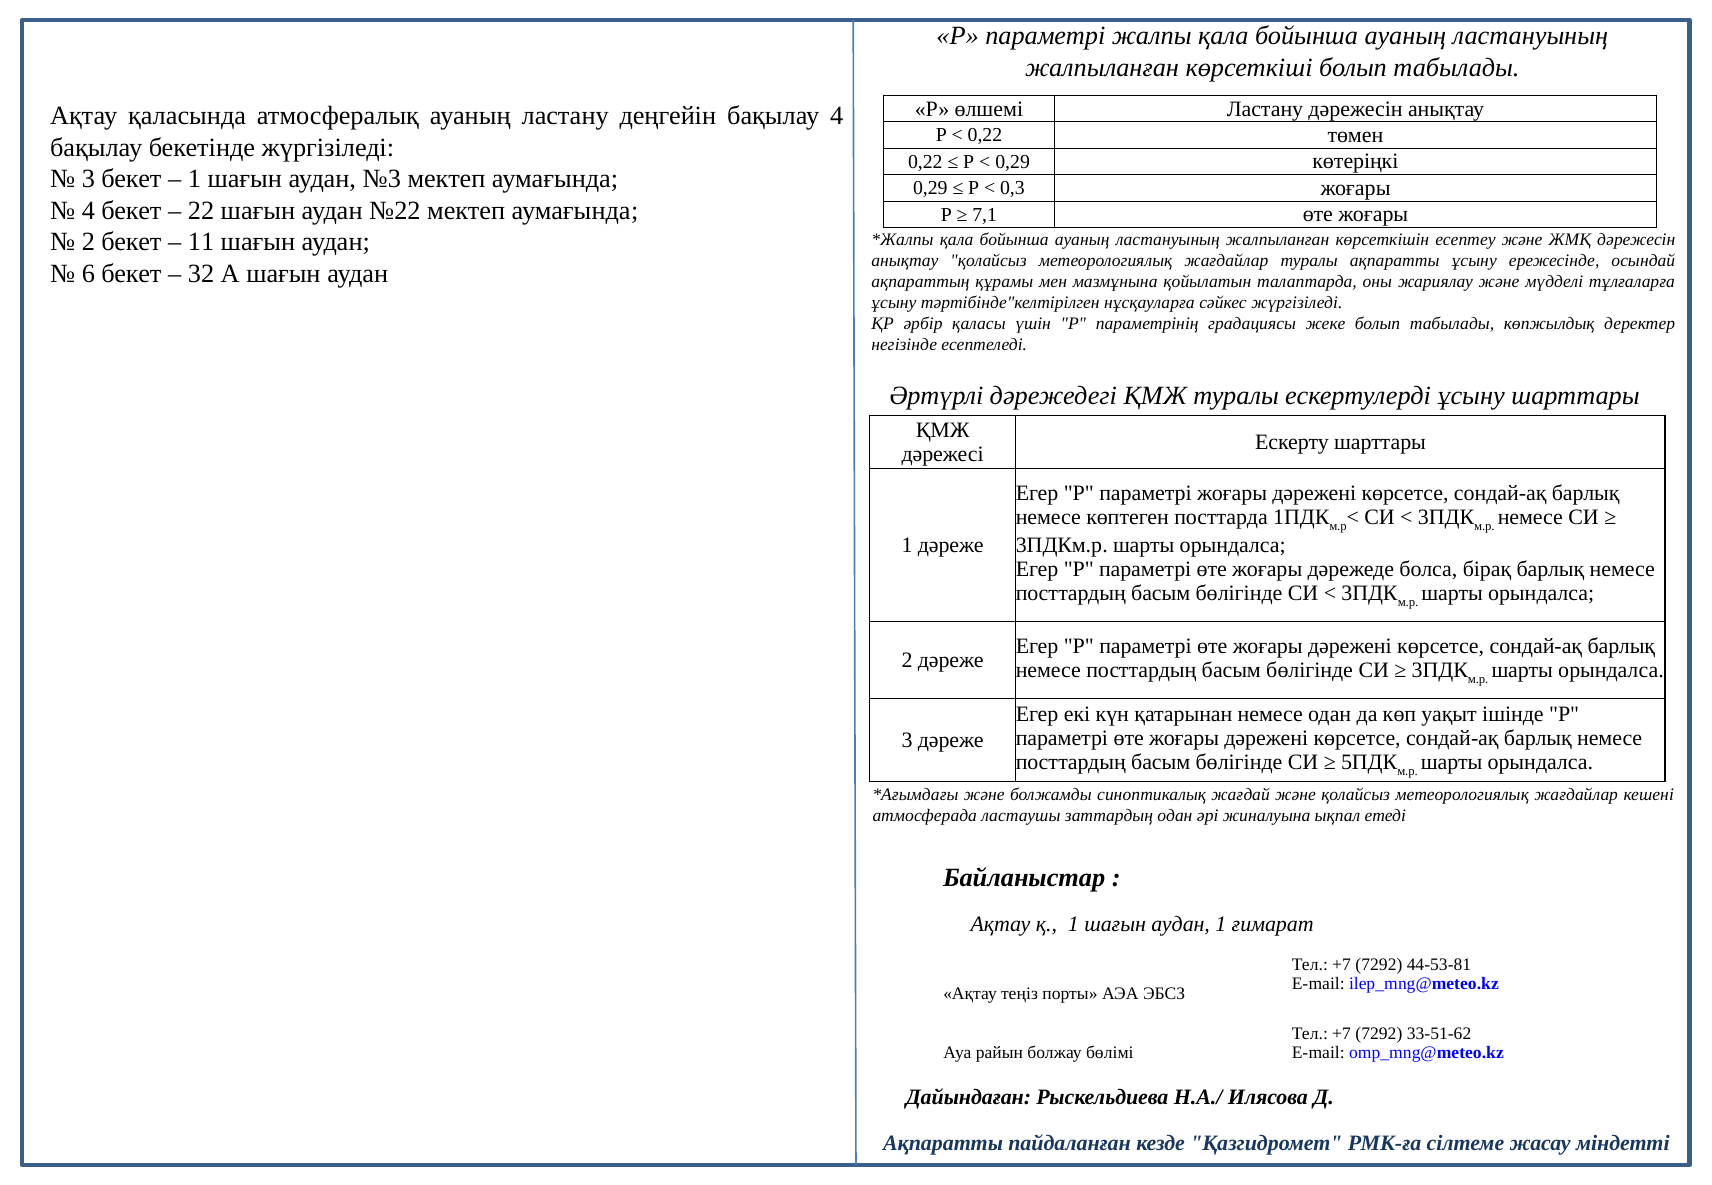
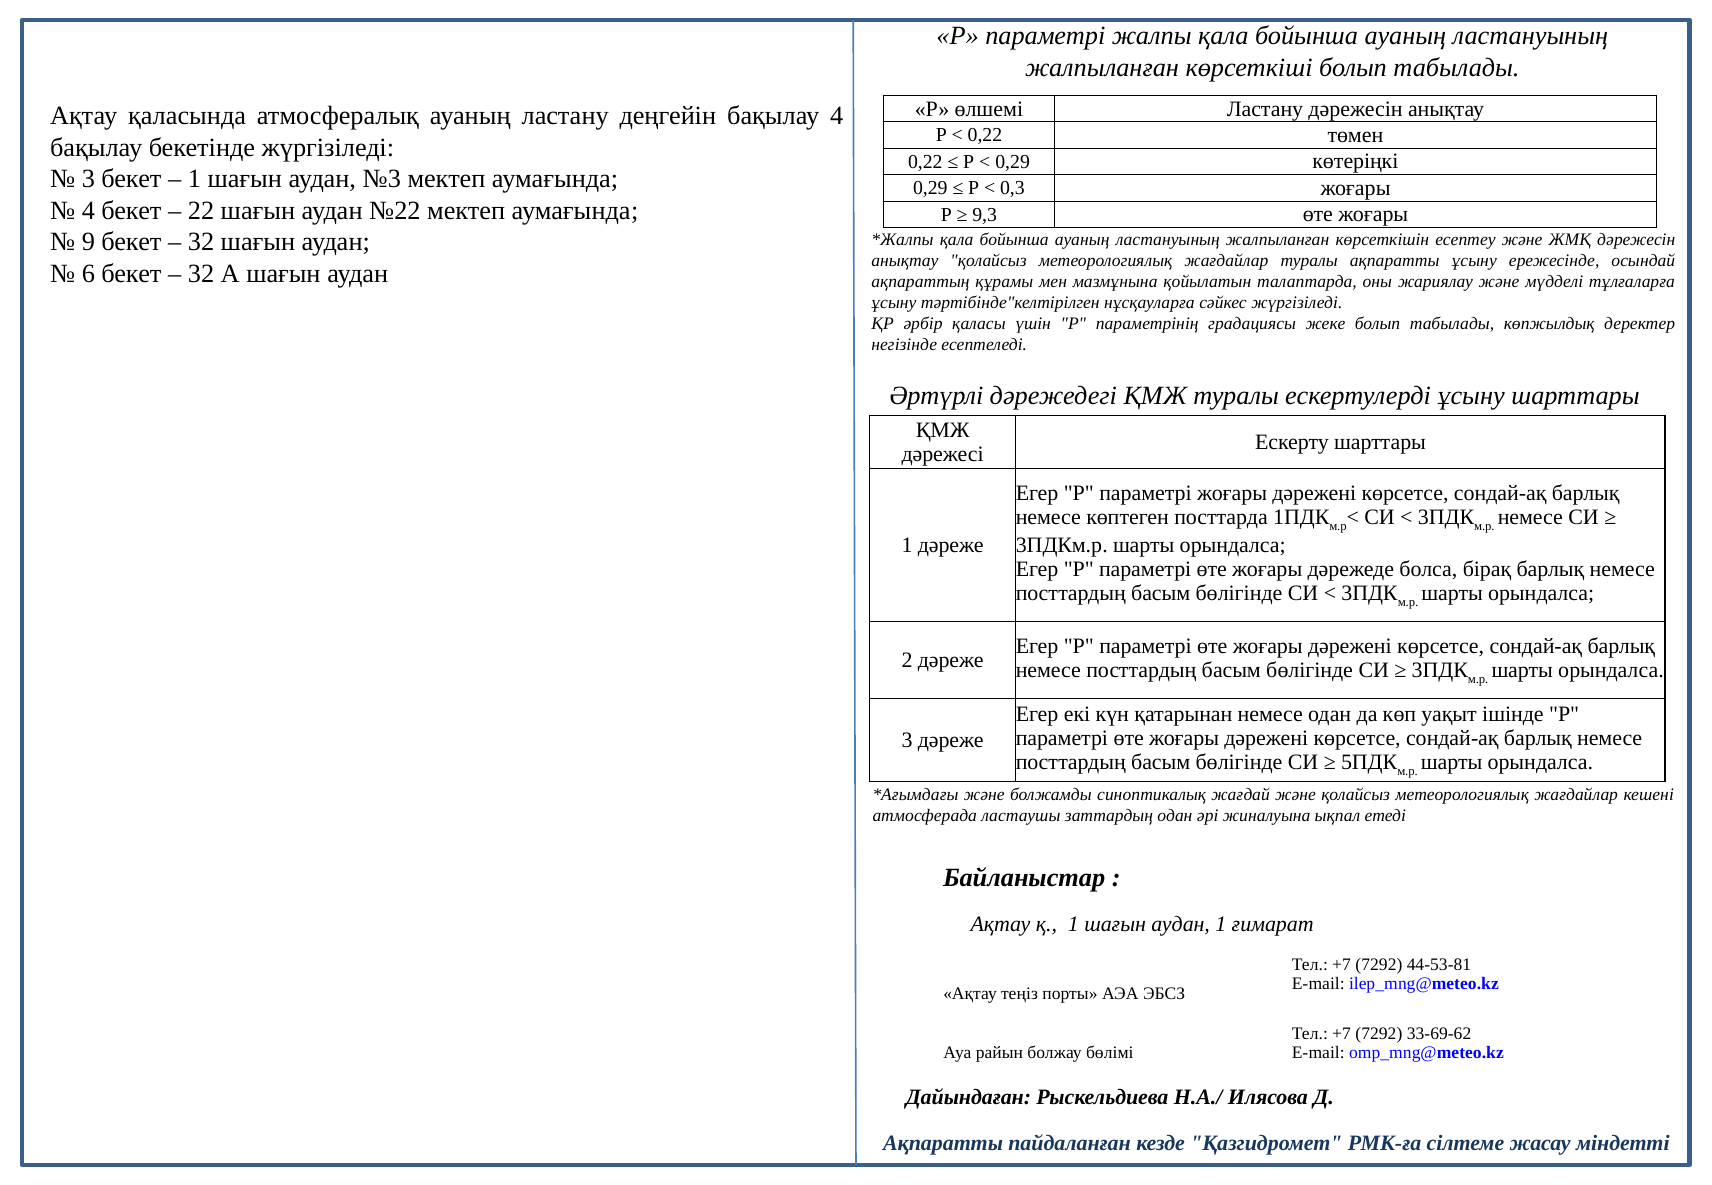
7,1: 7,1 -> 9,3
2 at (88, 242): 2 -> 9
11 at (201, 242): 11 -> 32
33-51-62: 33-51-62 -> 33-69-62
